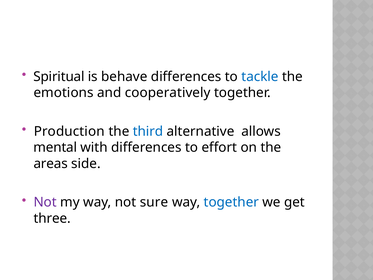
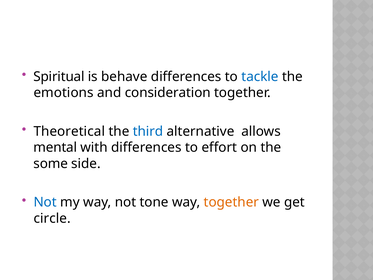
cooperatively: cooperatively -> consideration
Production: Production -> Theoretical
areas: areas -> some
Not at (45, 202) colour: purple -> blue
sure: sure -> tone
together at (231, 202) colour: blue -> orange
three: three -> circle
